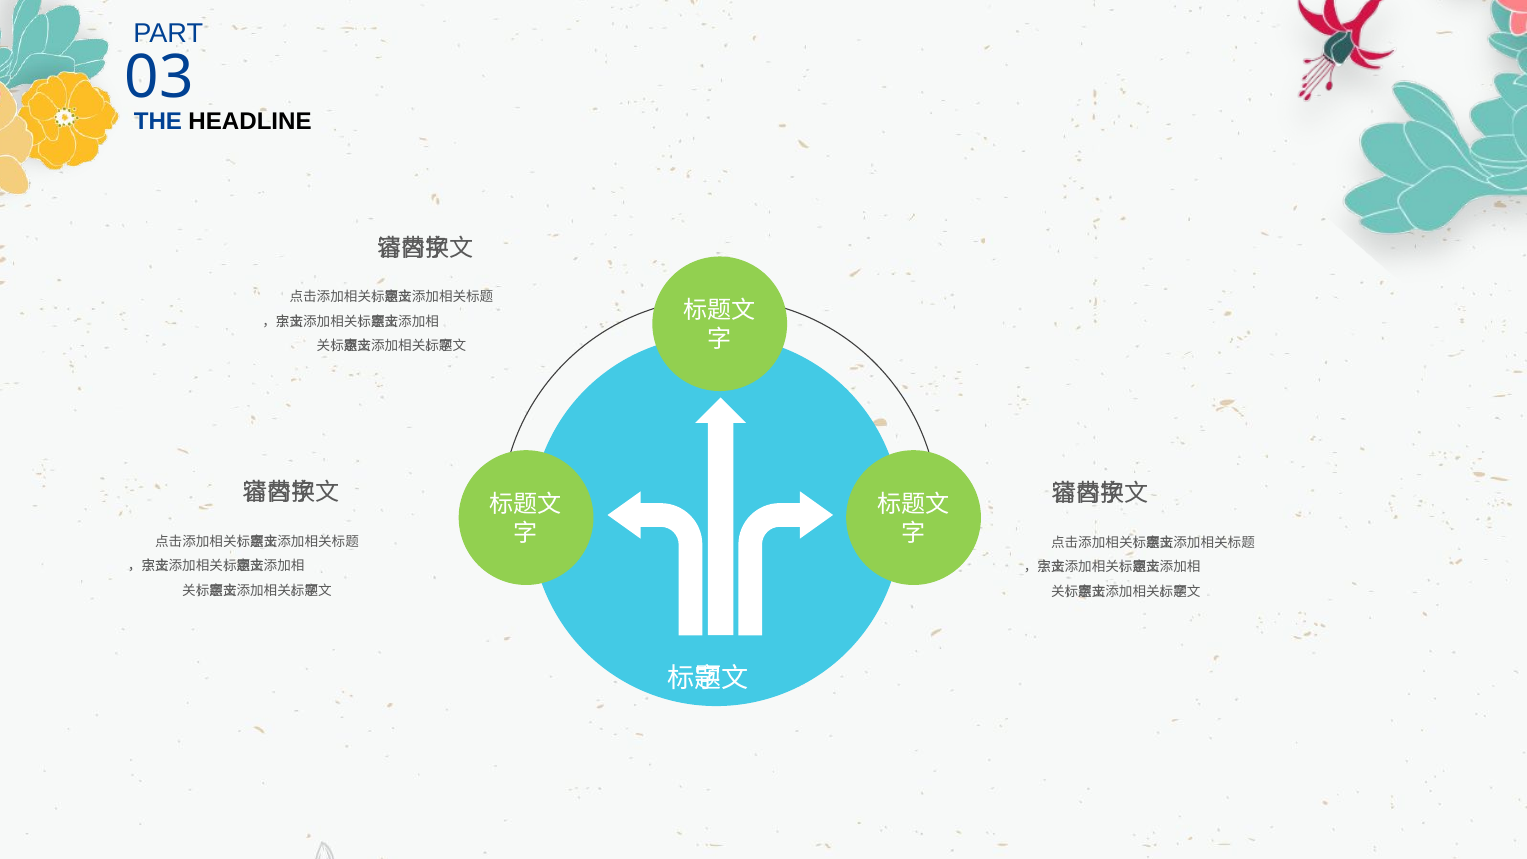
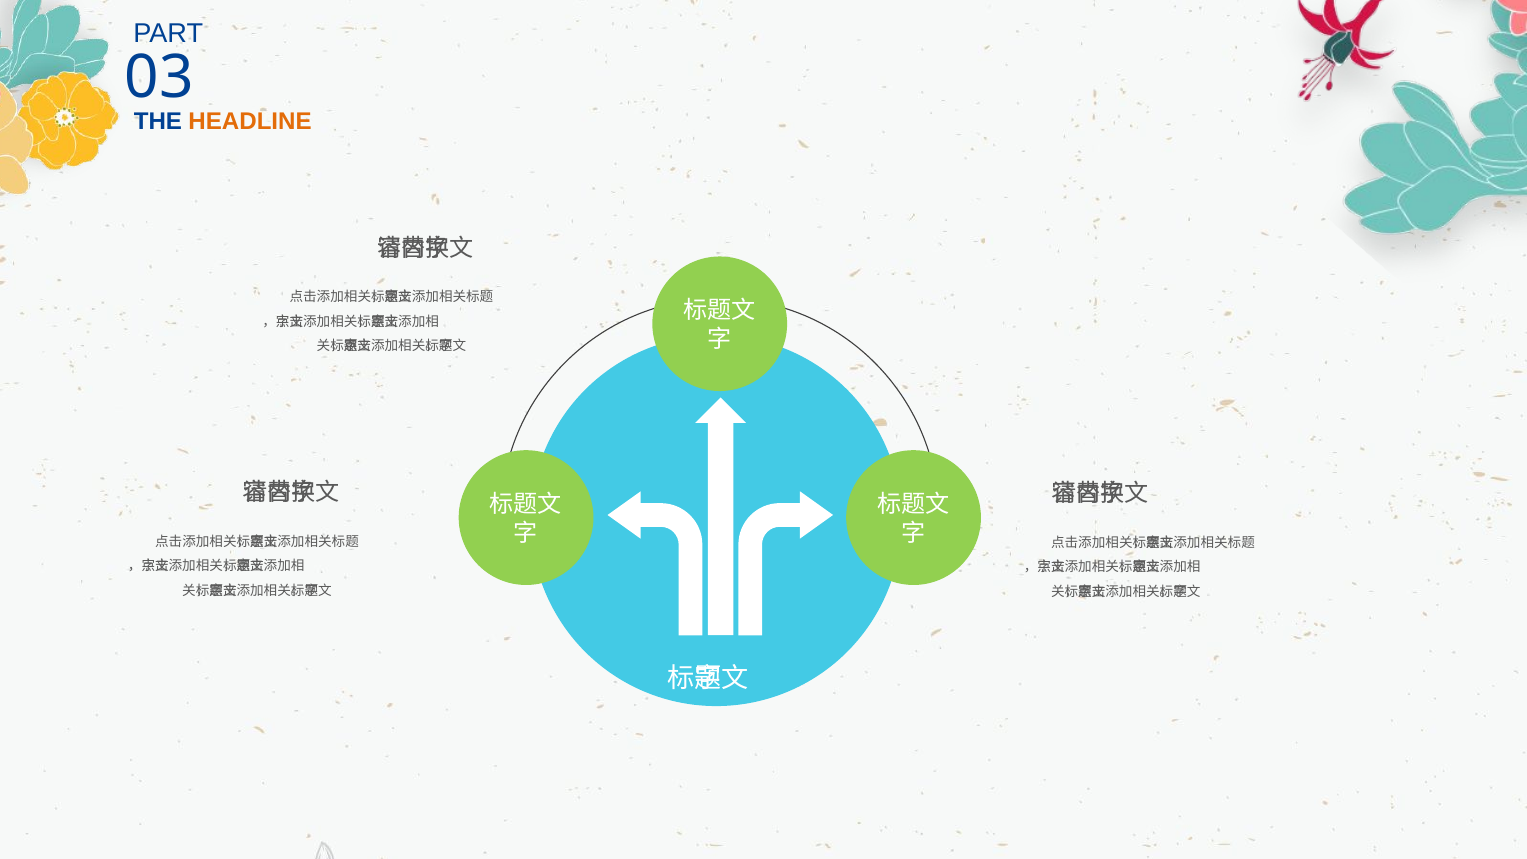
HEADLINE colour: black -> orange
